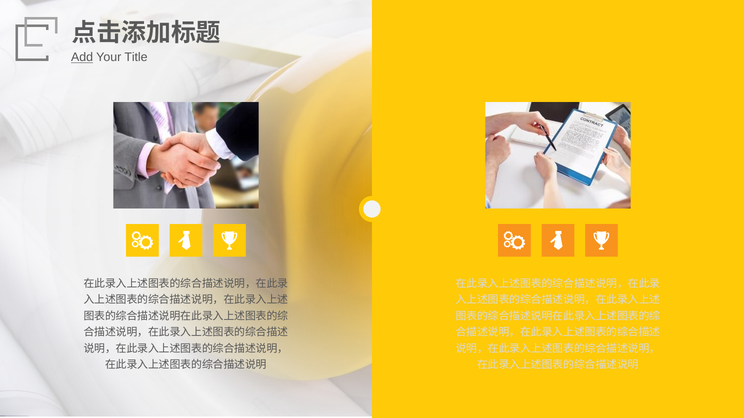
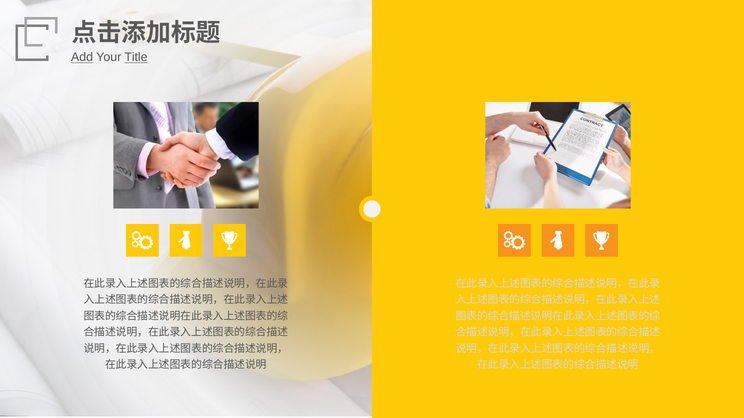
Title underline: none -> present
